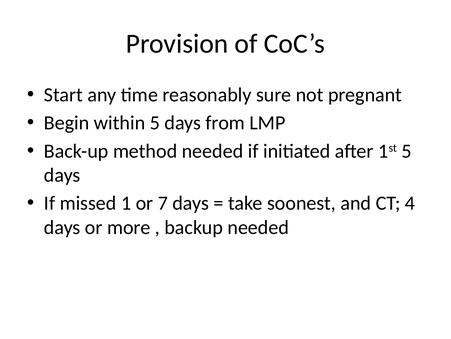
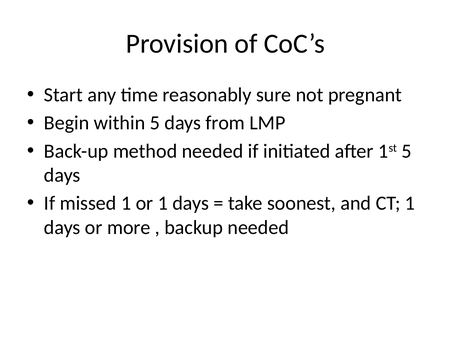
or 7: 7 -> 1
CT 4: 4 -> 1
